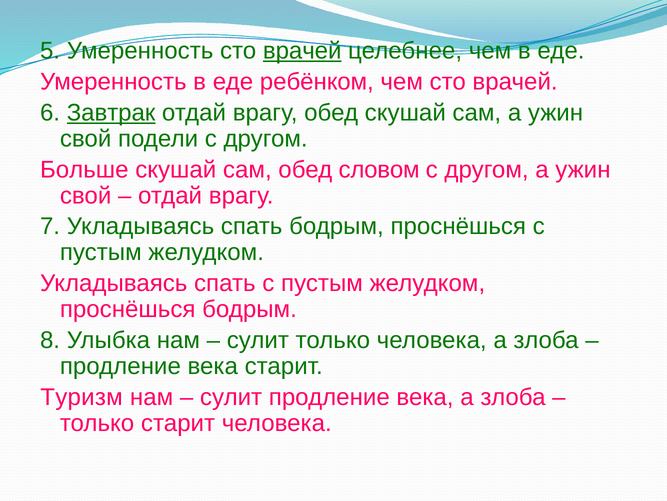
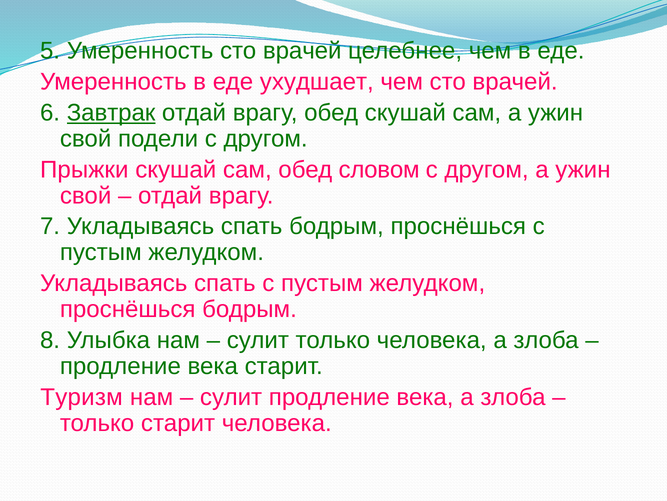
врачей at (302, 51) underline: present -> none
ребёнком: ребёнком -> ухудшает
Больше: Больше -> Прыжки
